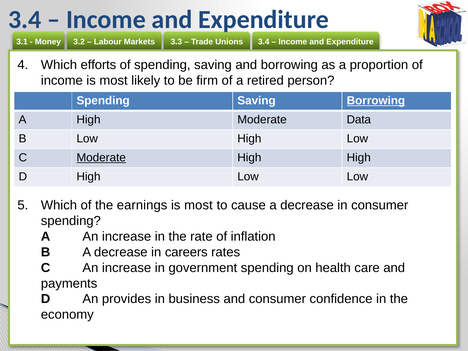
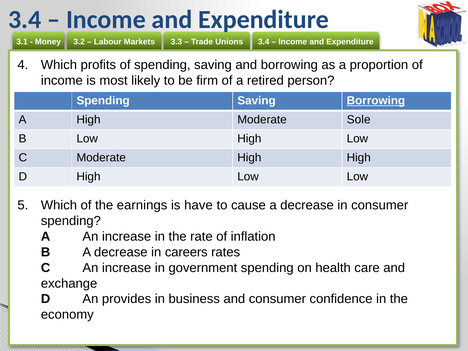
efforts: efforts -> profits
Data: Data -> Sole
Moderate at (101, 158) underline: present -> none
most at (198, 205): most -> have
payments: payments -> exchange
